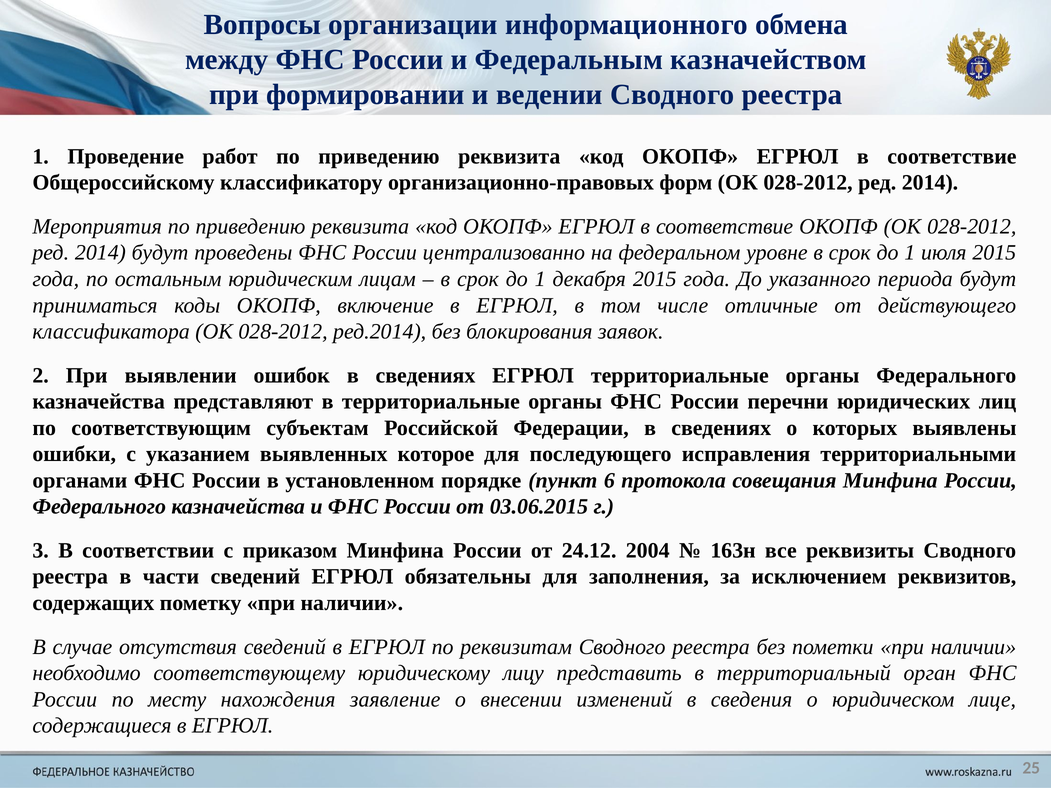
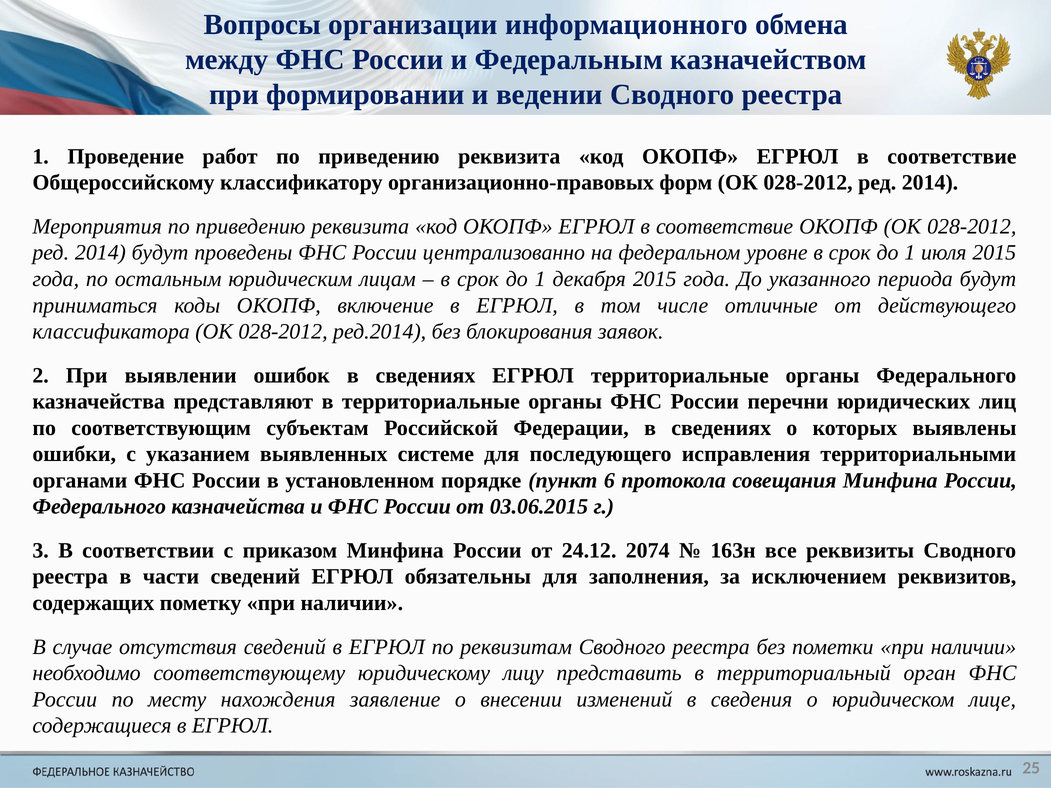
которое: которое -> системе
2004: 2004 -> 2074
